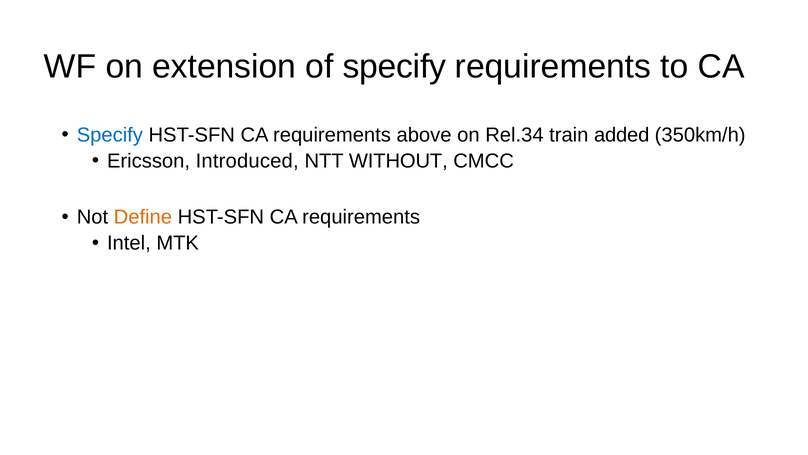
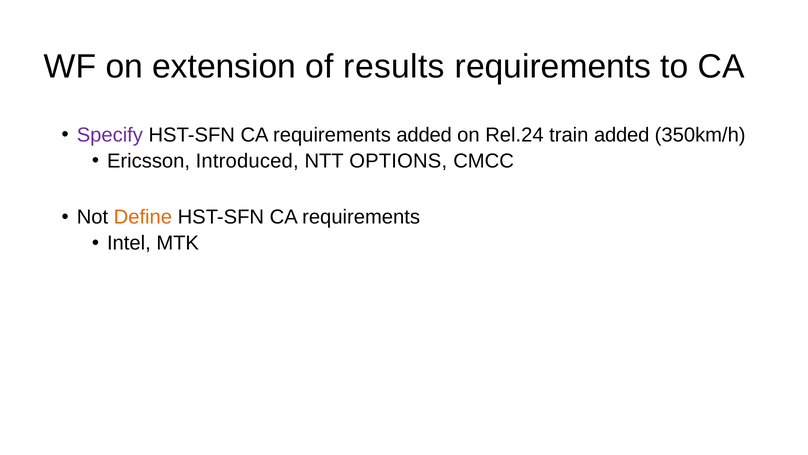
of specify: specify -> results
Specify at (110, 135) colour: blue -> purple
requirements above: above -> added
Rel.34: Rel.34 -> Rel.24
WITHOUT: WITHOUT -> OPTIONS
